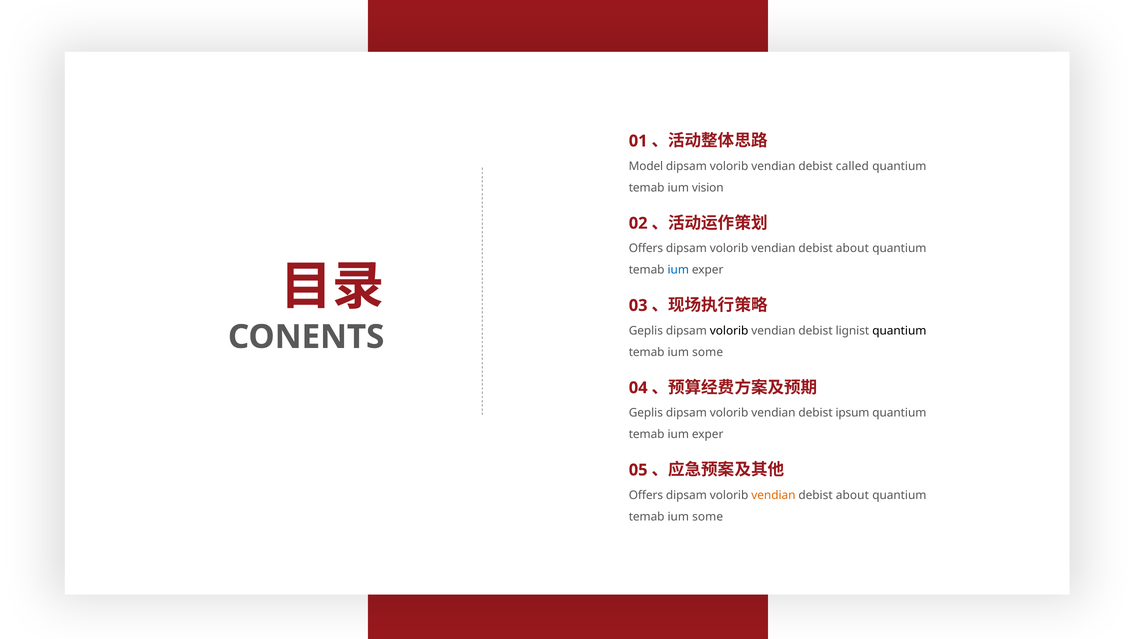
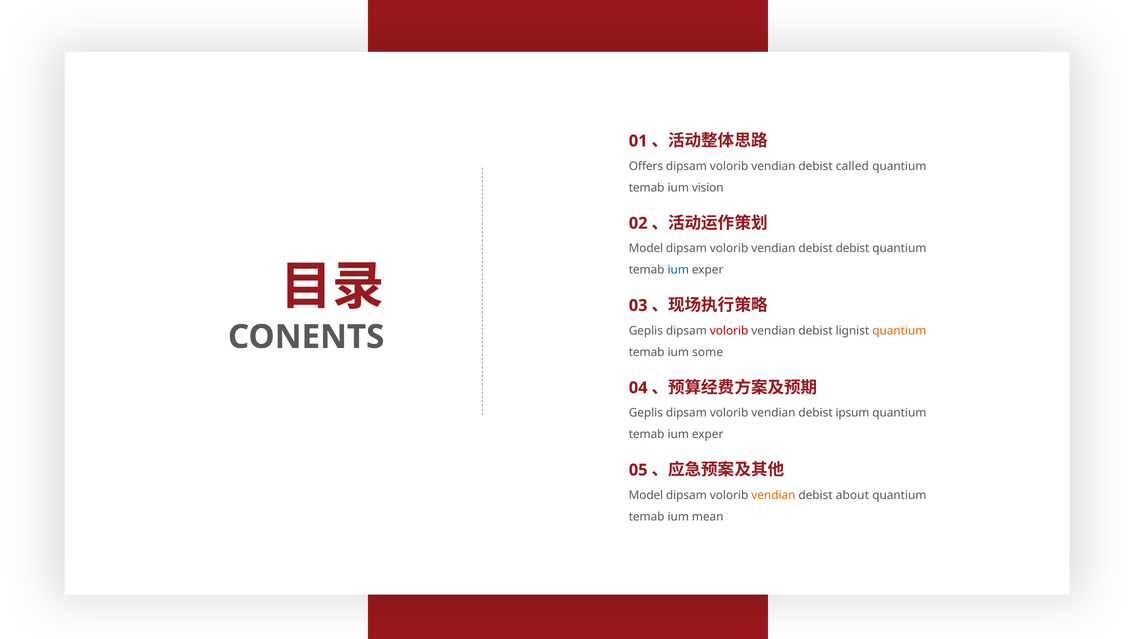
Model: Model -> Offers
Offers at (646, 249): Offers -> Model
about at (852, 249): about -> debist
volorib at (729, 331) colour: black -> red
quantium at (899, 331) colour: black -> orange
Offers at (646, 495): Offers -> Model
some at (708, 517): some -> mean
